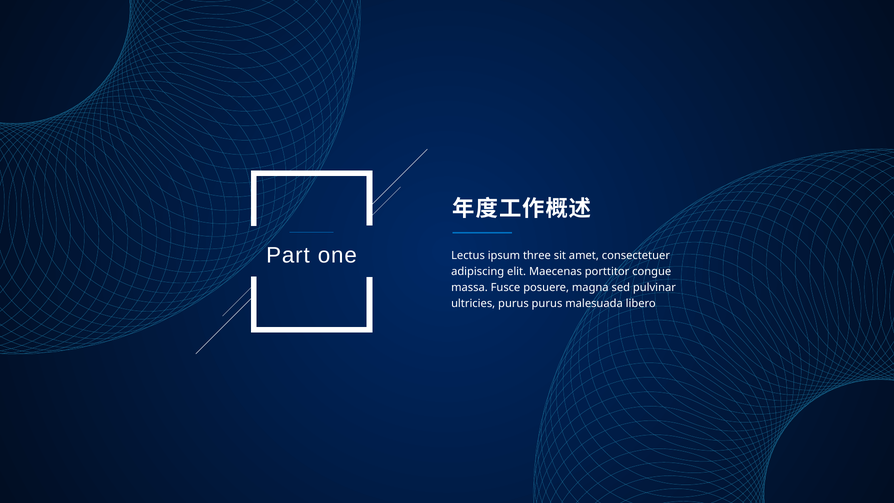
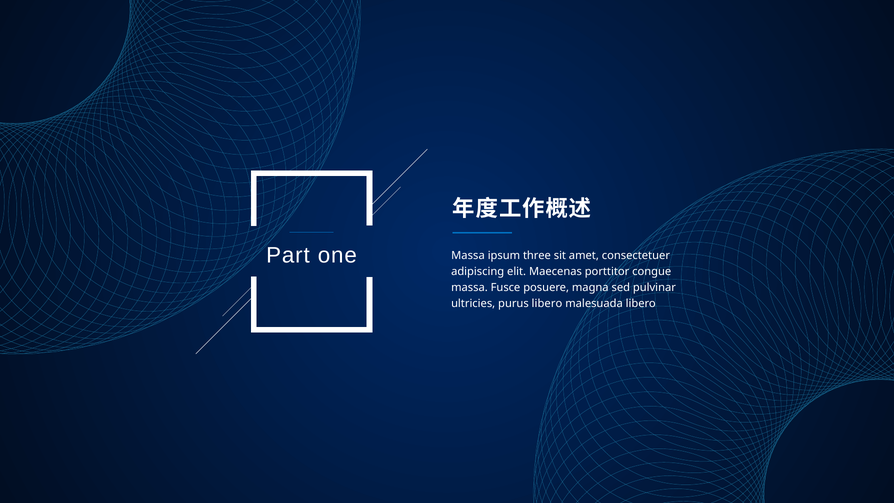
Lectus at (468, 255): Lectus -> Massa
purus purus: purus -> libero
